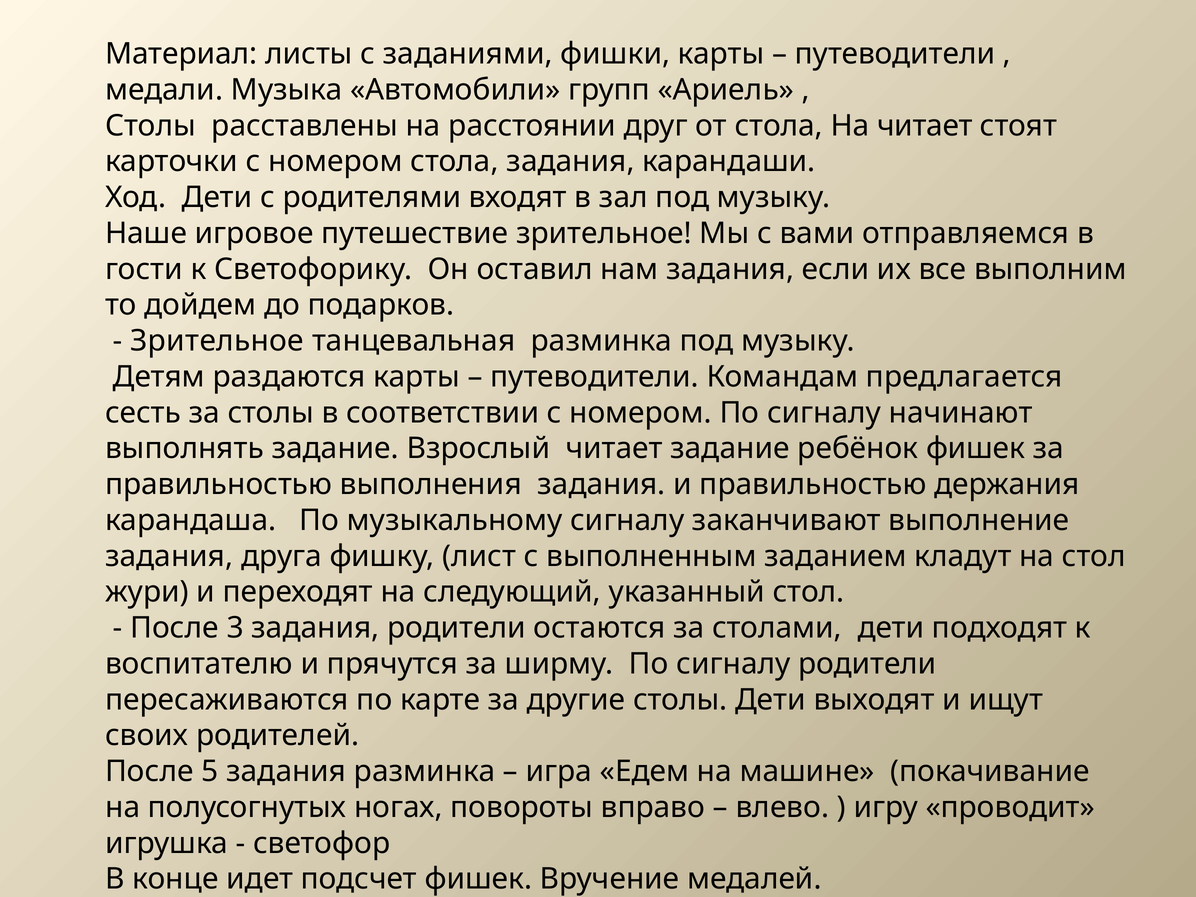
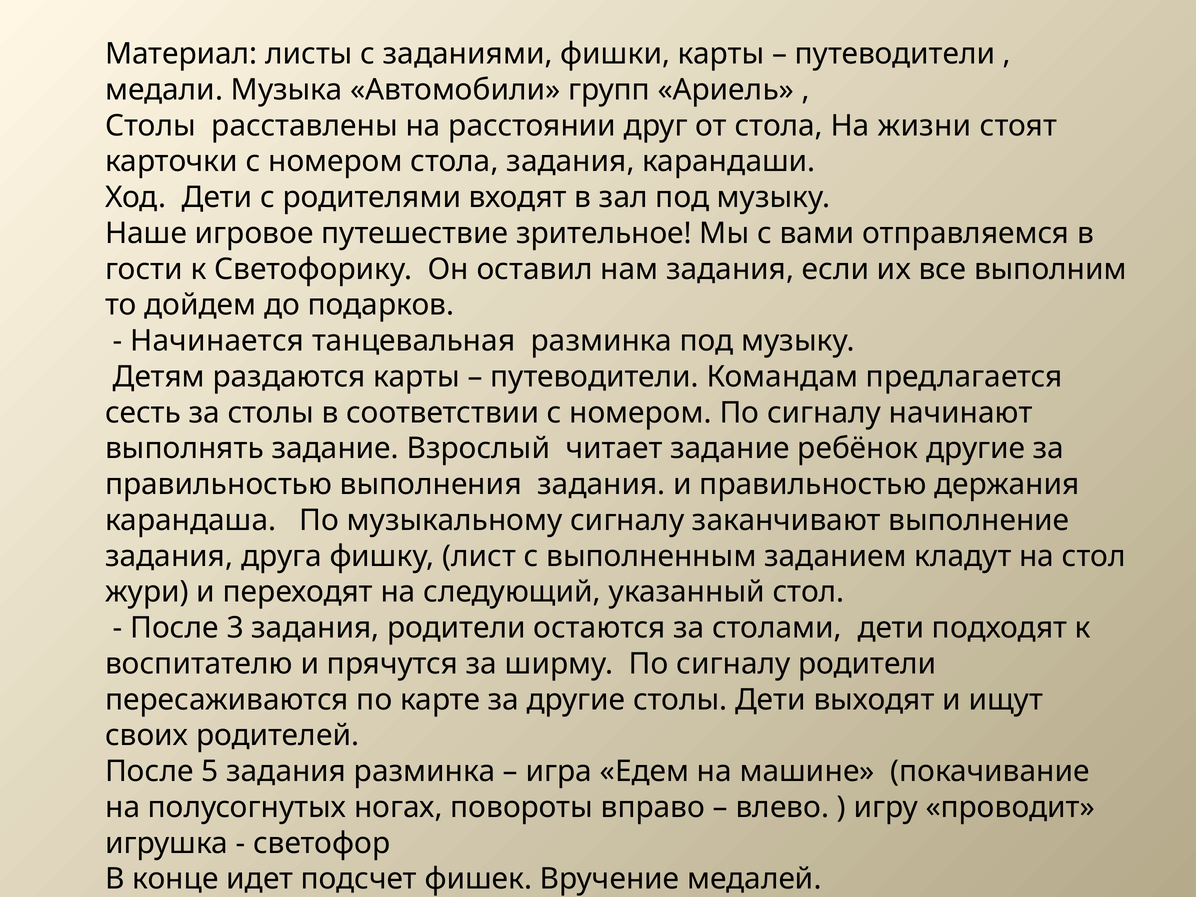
На читает: читает -> жизни
Зрительное at (217, 341): Зрительное -> Начинается
ребёнок фишек: фишек -> другие
